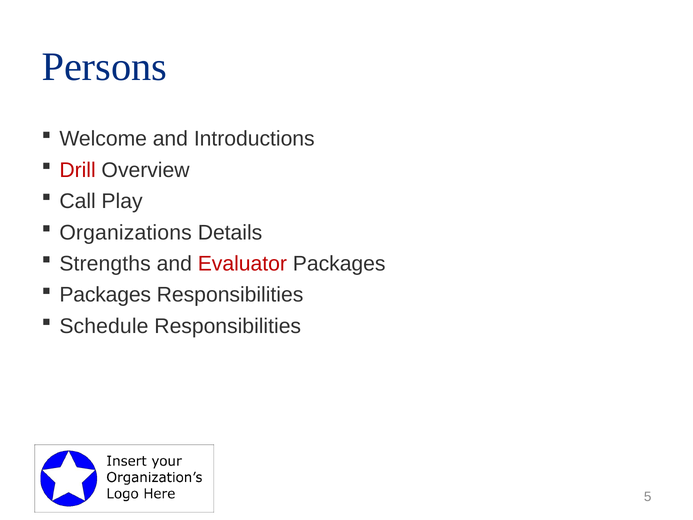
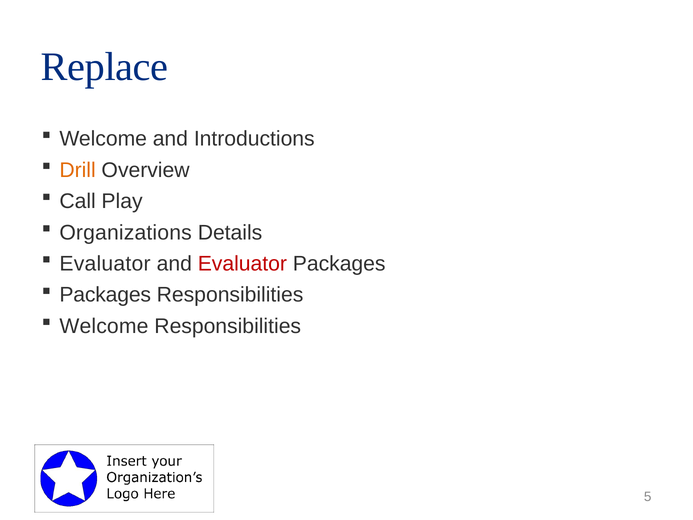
Persons: Persons -> Replace
Drill colour: red -> orange
Strengths at (105, 264): Strengths -> Evaluator
Schedule at (104, 326): Schedule -> Welcome
